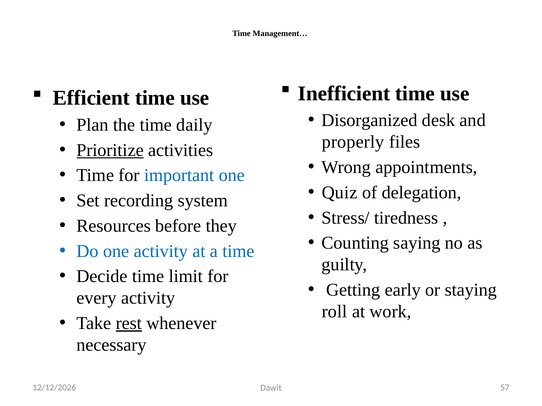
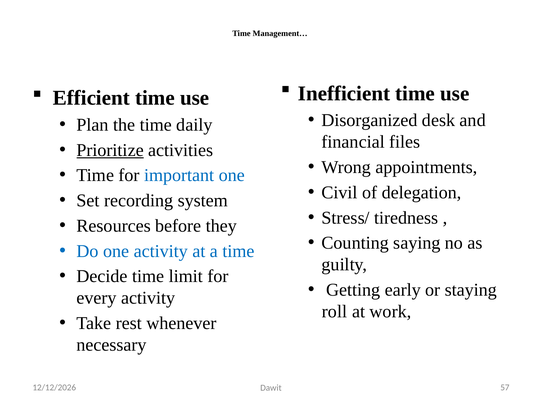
properly: properly -> financial
Quiz: Quiz -> Civil
rest underline: present -> none
